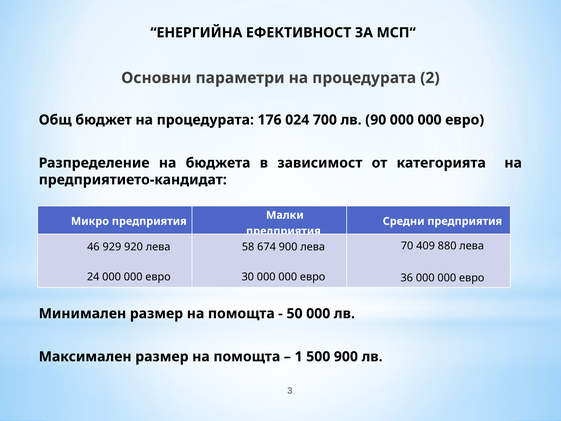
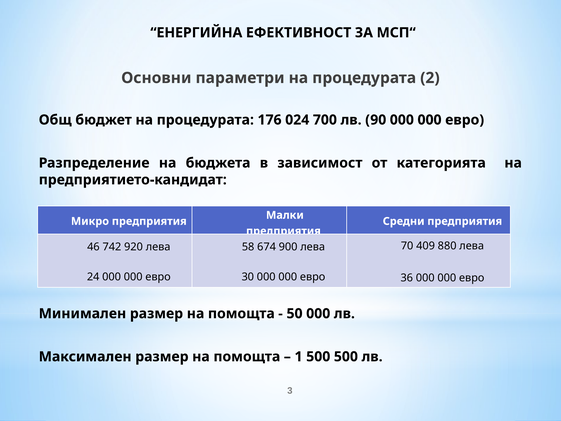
929: 929 -> 742
500 900: 900 -> 500
